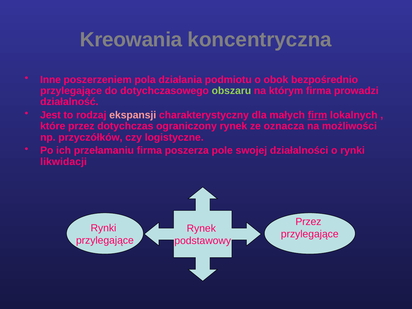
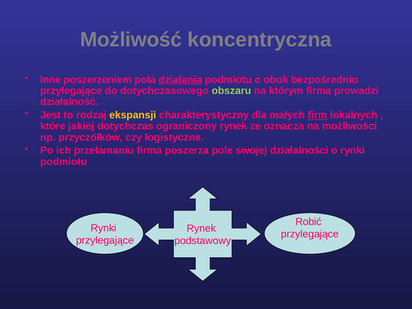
Kreowania: Kreowania -> Możliwość
działania underline: none -> present
ekspansji colour: pink -> yellow
które przez: przez -> jakiej
likwidacji at (64, 162): likwidacji -> podmiotu
Przez at (308, 222): Przez -> Robić
